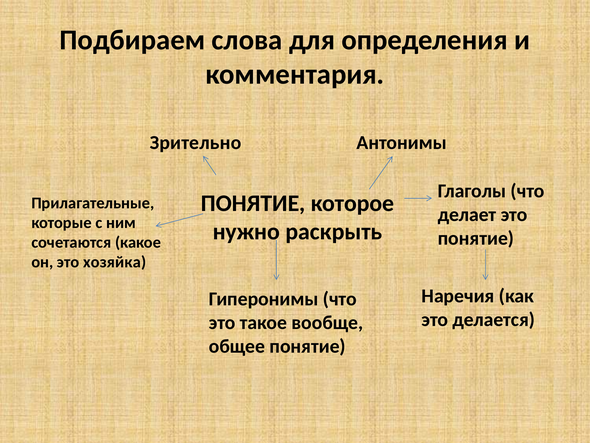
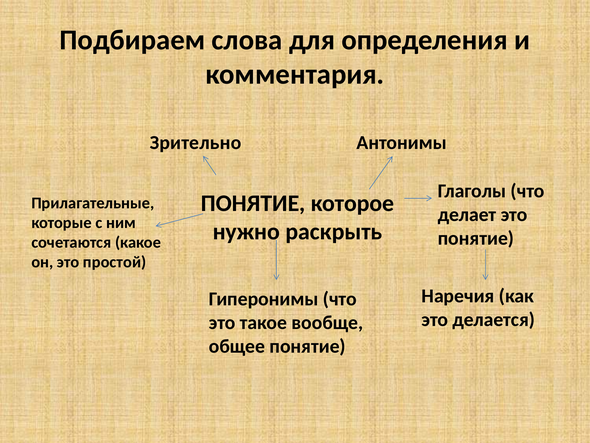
хозяйка: хозяйка -> простой
